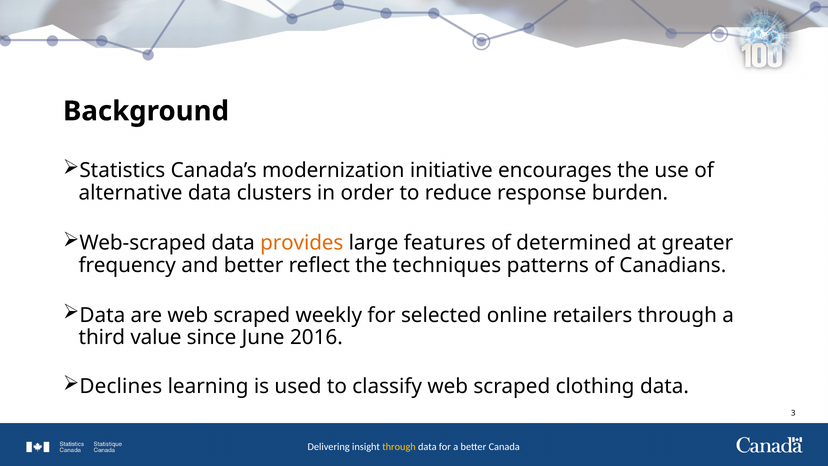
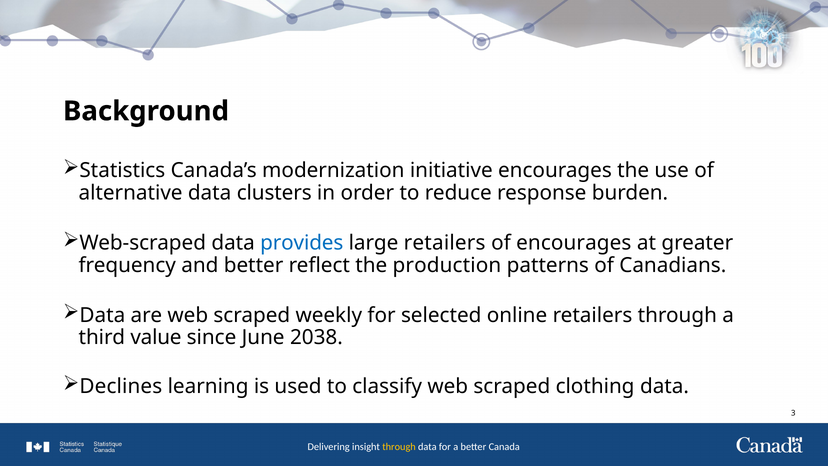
provides colour: orange -> blue
large features: features -> retailers
of determined: determined -> encourages
techniques: techniques -> production
2016: 2016 -> 2038
